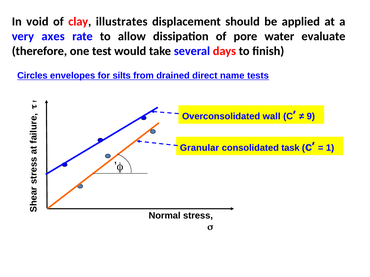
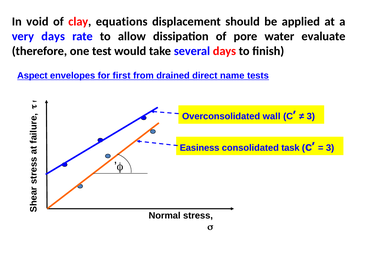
illustrates: illustrates -> equations
very axes: axes -> days
Circles: Circles -> Aspect
silts: silts -> first
9 at (311, 117): 9 -> 3
Granular: Granular -> Easiness
1 at (330, 148): 1 -> 3
